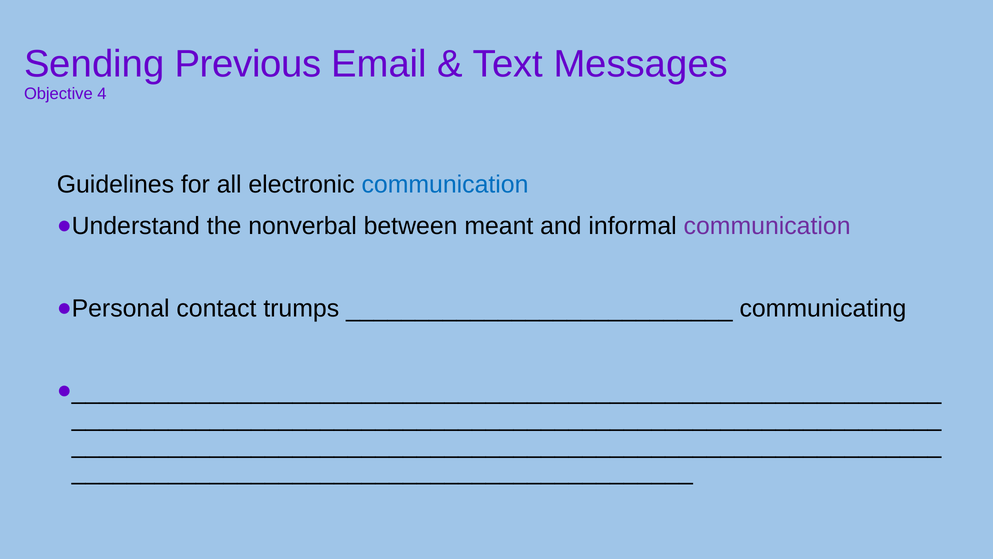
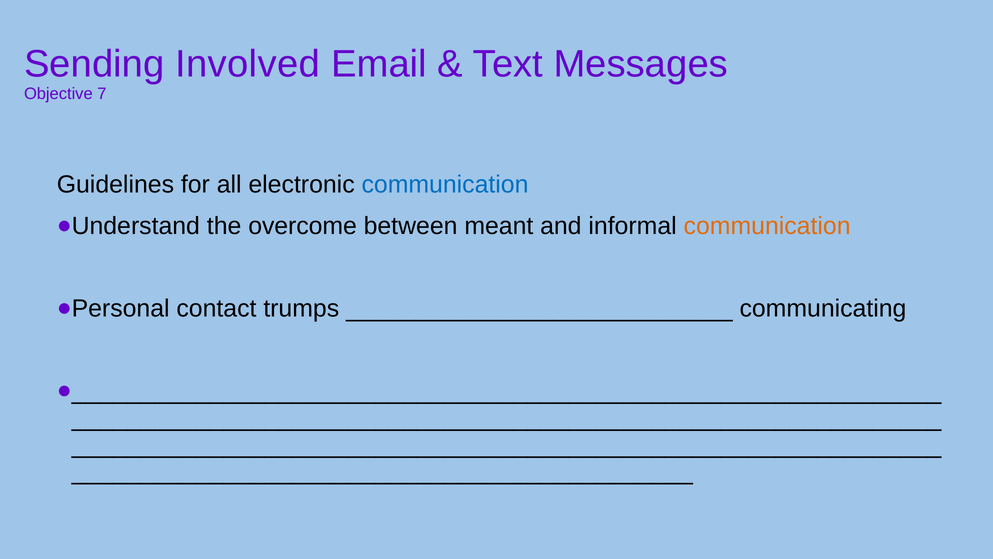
Previous: Previous -> Involved
4: 4 -> 7
nonverbal: nonverbal -> overcome
communication at (767, 226) colour: purple -> orange
